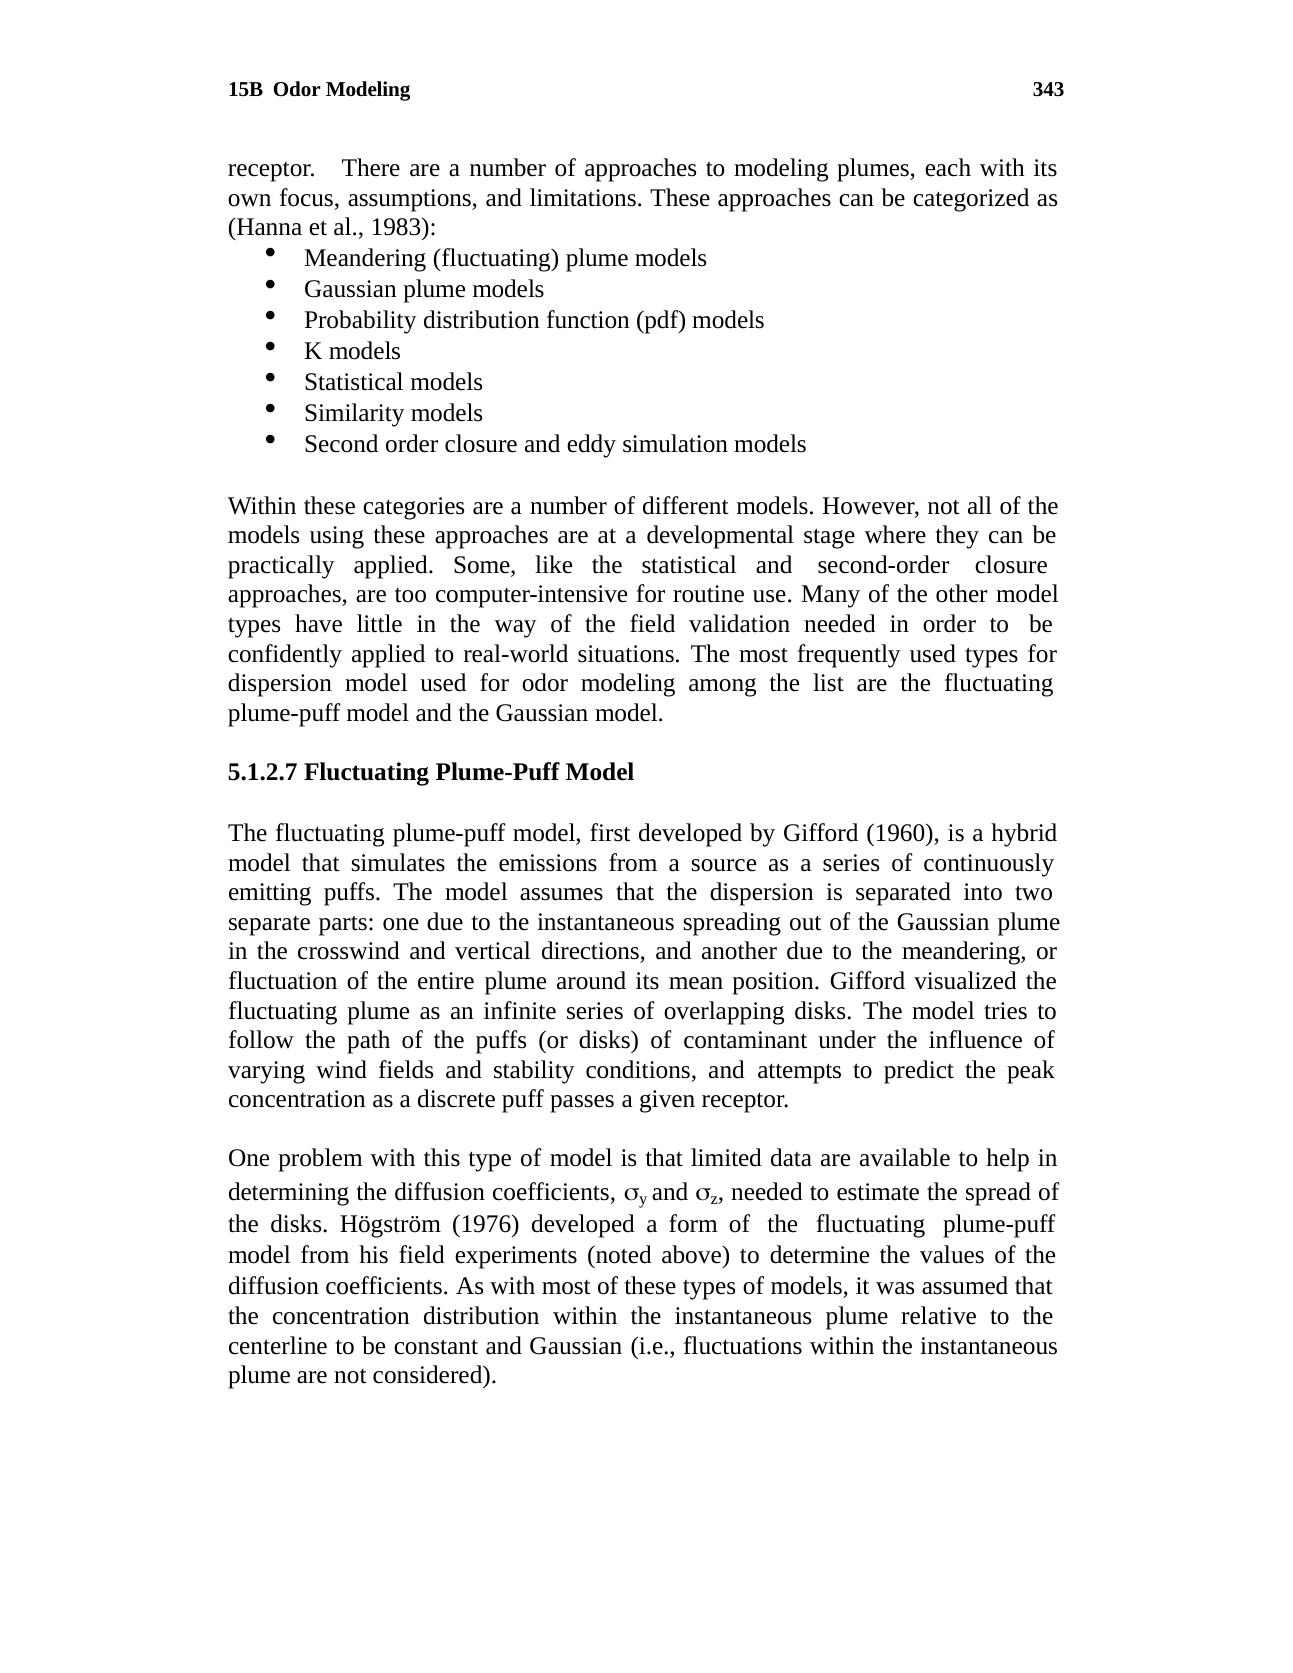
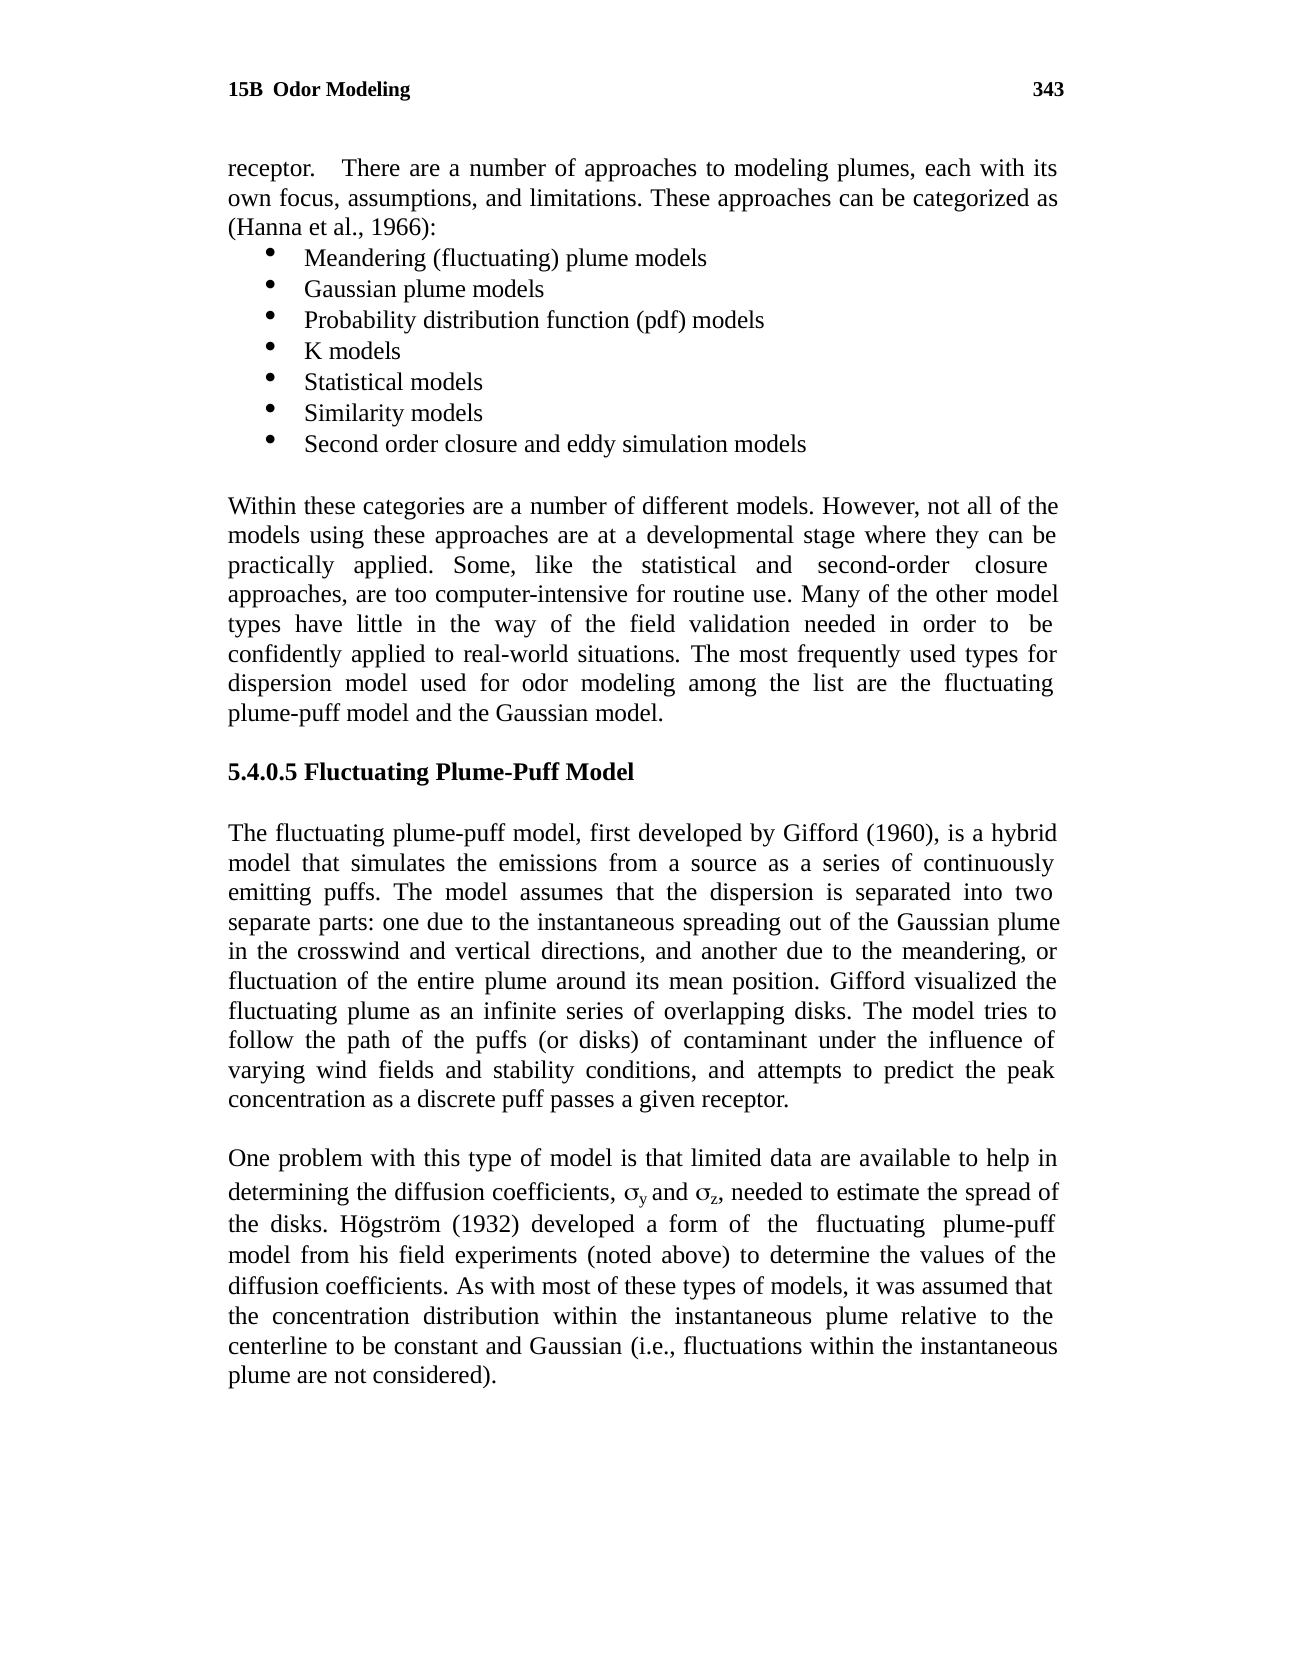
1983: 1983 -> 1966
5.1.2.7: 5.1.2.7 -> 5.4.0.5
1976: 1976 -> 1932
